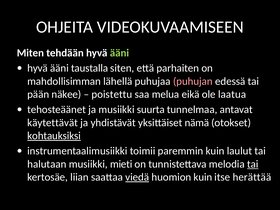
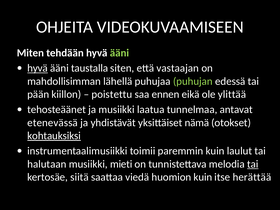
hyvä at (38, 68) underline: none -> present
parhaiten: parhaiten -> vastaajan
puhujan colour: pink -> light green
näkee: näkee -> kiillon
melua: melua -> ennen
laatua: laatua -> ylittää
suurta: suurta -> laatua
käytettävät: käytettävät -> etenevässä
liian: liian -> siitä
viedä underline: present -> none
